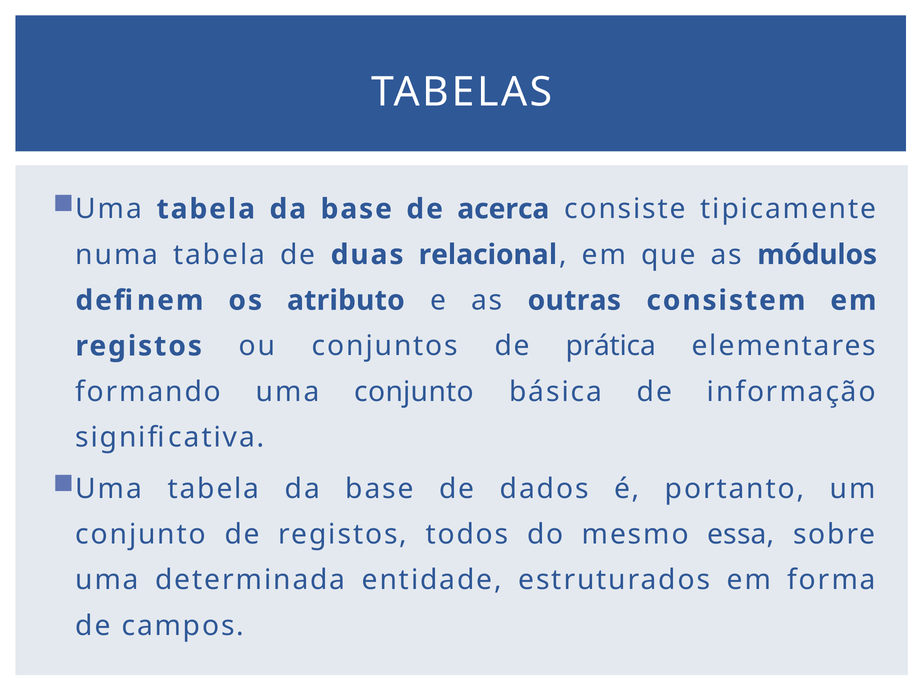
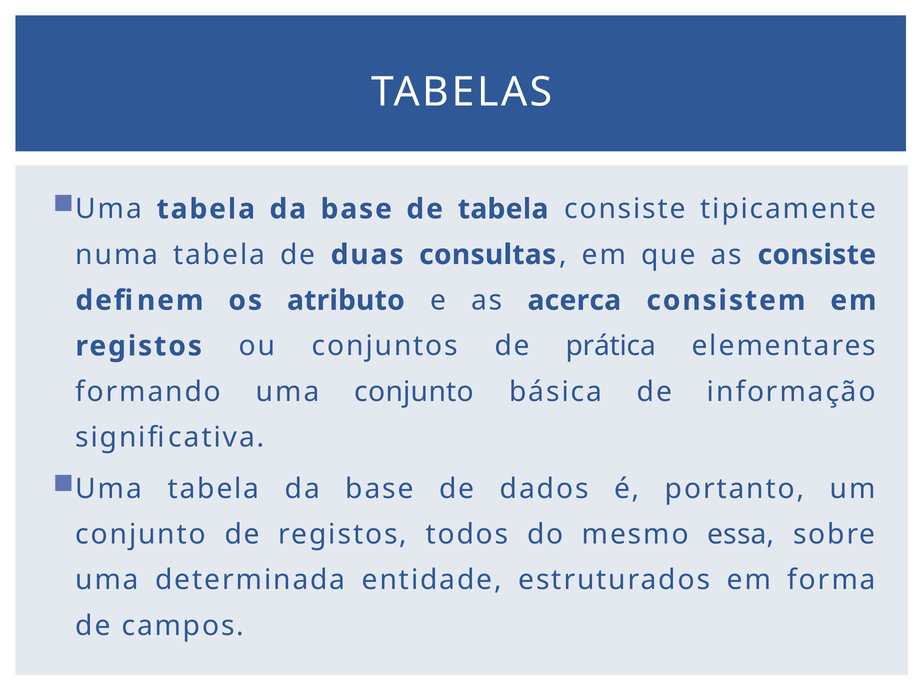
de acerca: acerca -> tabela
relacional: relacional -> consultas
as módulos: módulos -> consiste
outras: outras -> acerca
